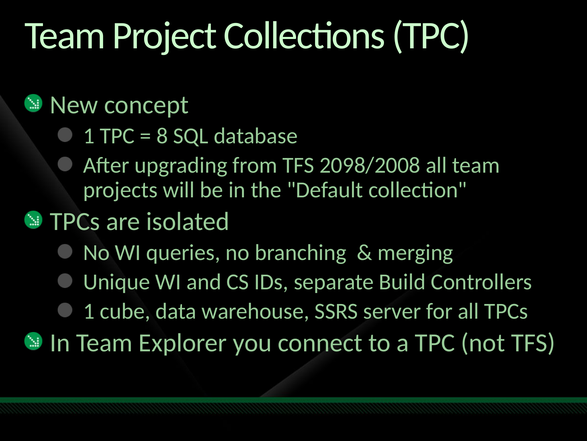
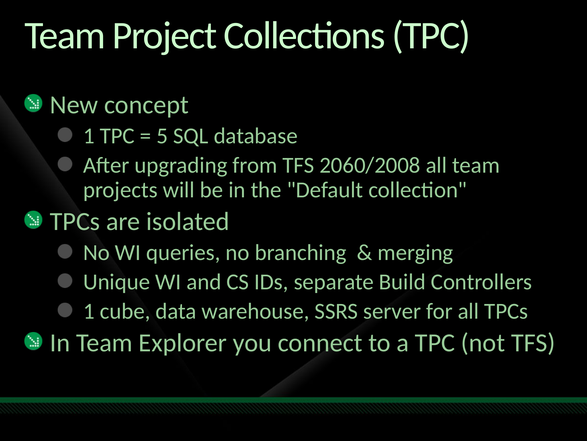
8: 8 -> 5
2098/2008: 2098/2008 -> 2060/2008
